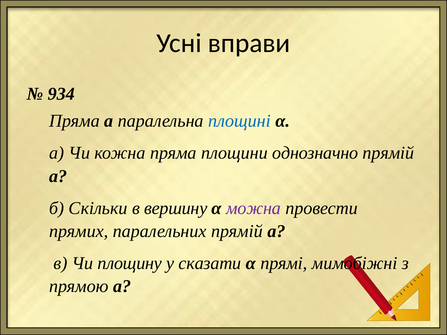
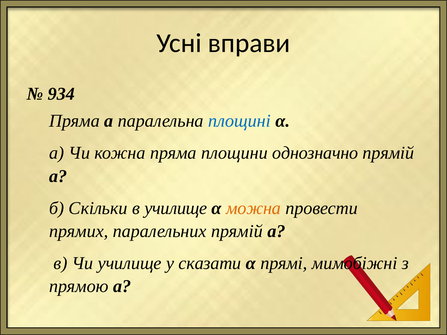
в вершину: вершину -> училище
можна colour: purple -> orange
Чи площину: площину -> училище
